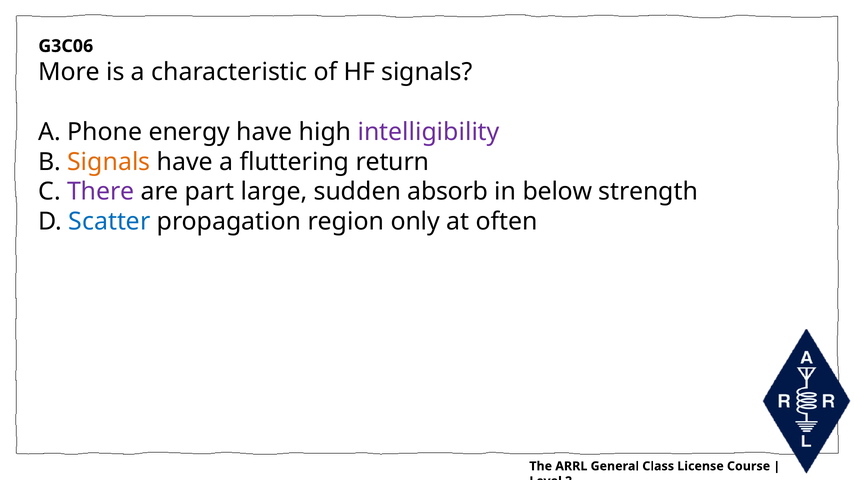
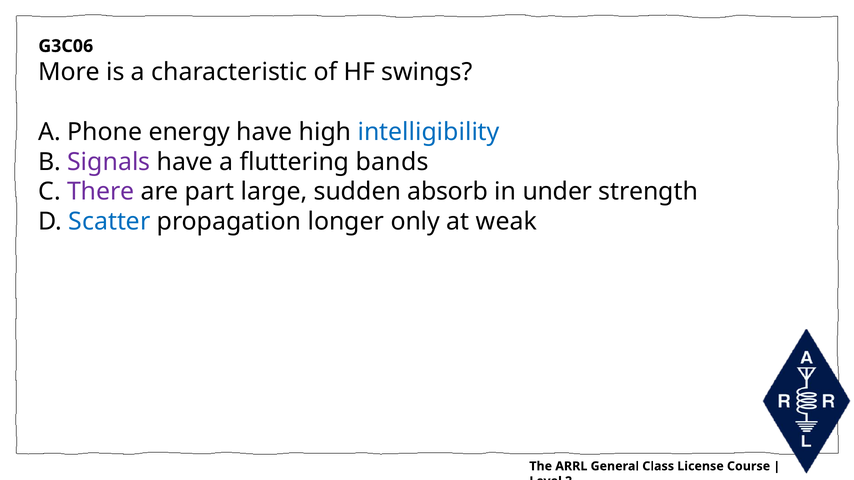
HF signals: signals -> swings
intelligibility colour: purple -> blue
Signals at (109, 162) colour: orange -> purple
return: return -> bands
below: below -> under
region: region -> longer
often: often -> weak
